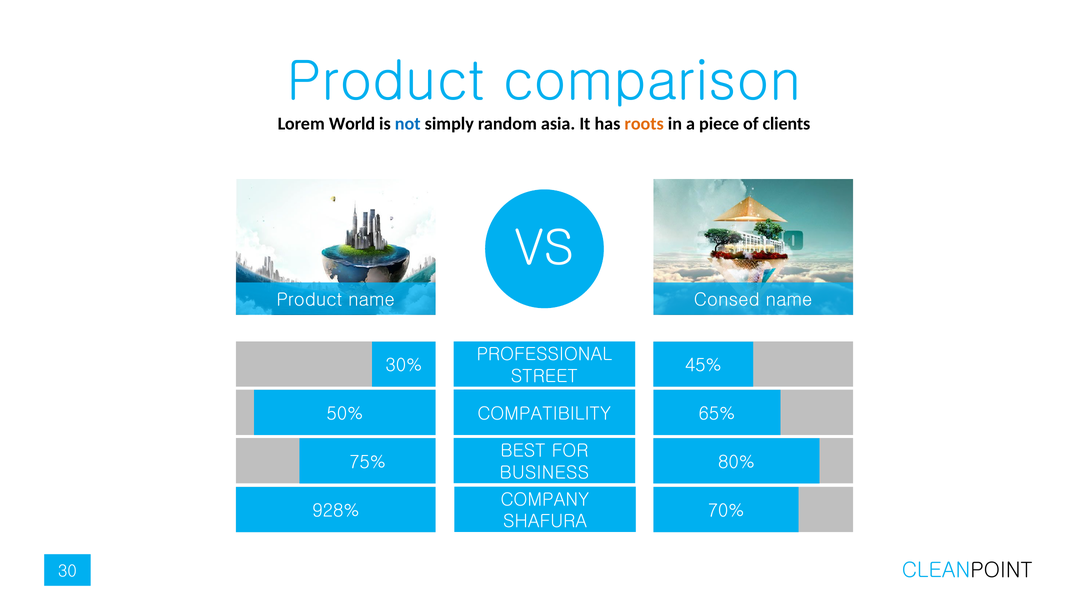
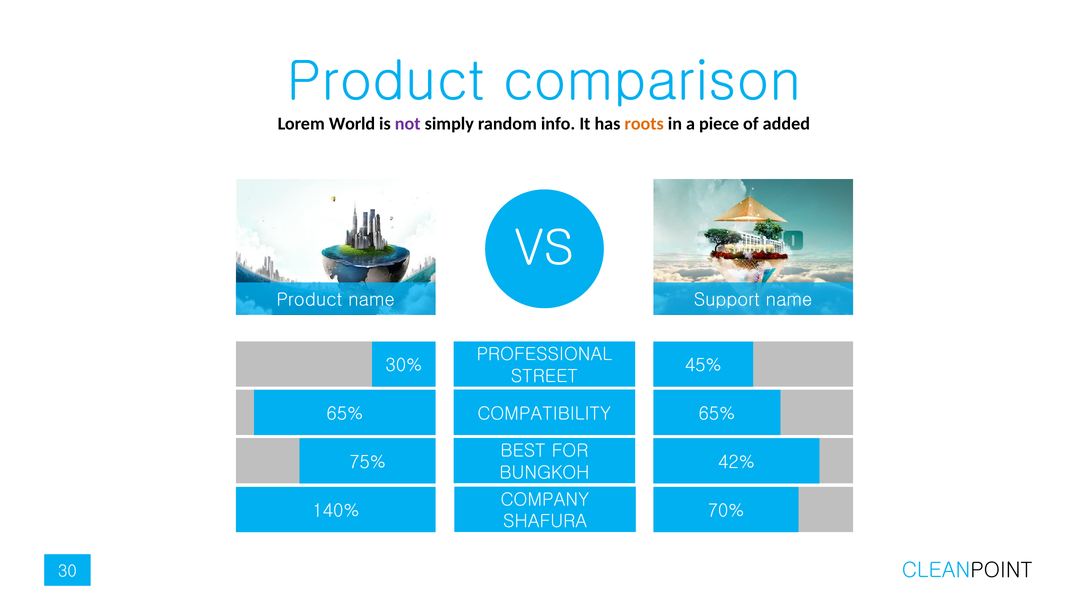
not colour: blue -> purple
asia: asia -> info
clients: clients -> added
Consed: Consed -> Support
50% at (345, 414): 50% -> 65%
80%: 80% -> 42%
BUSINESS: BUSINESS -> BUNGKOH
928%: 928% -> 140%
